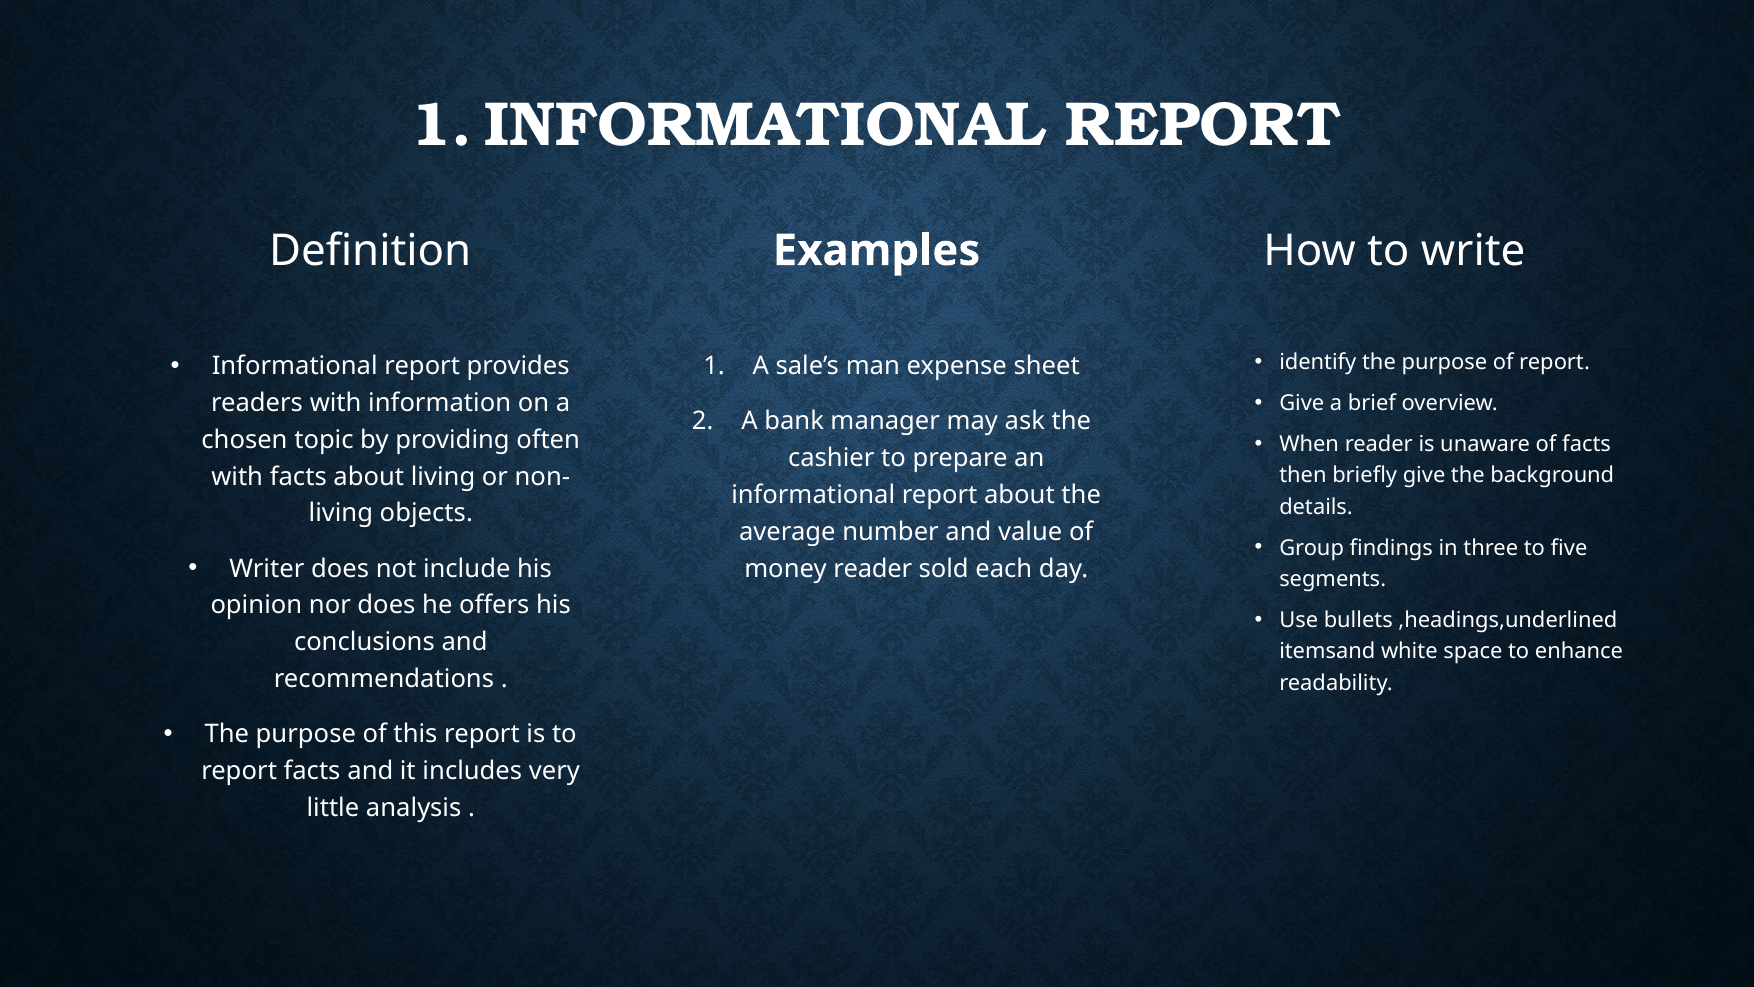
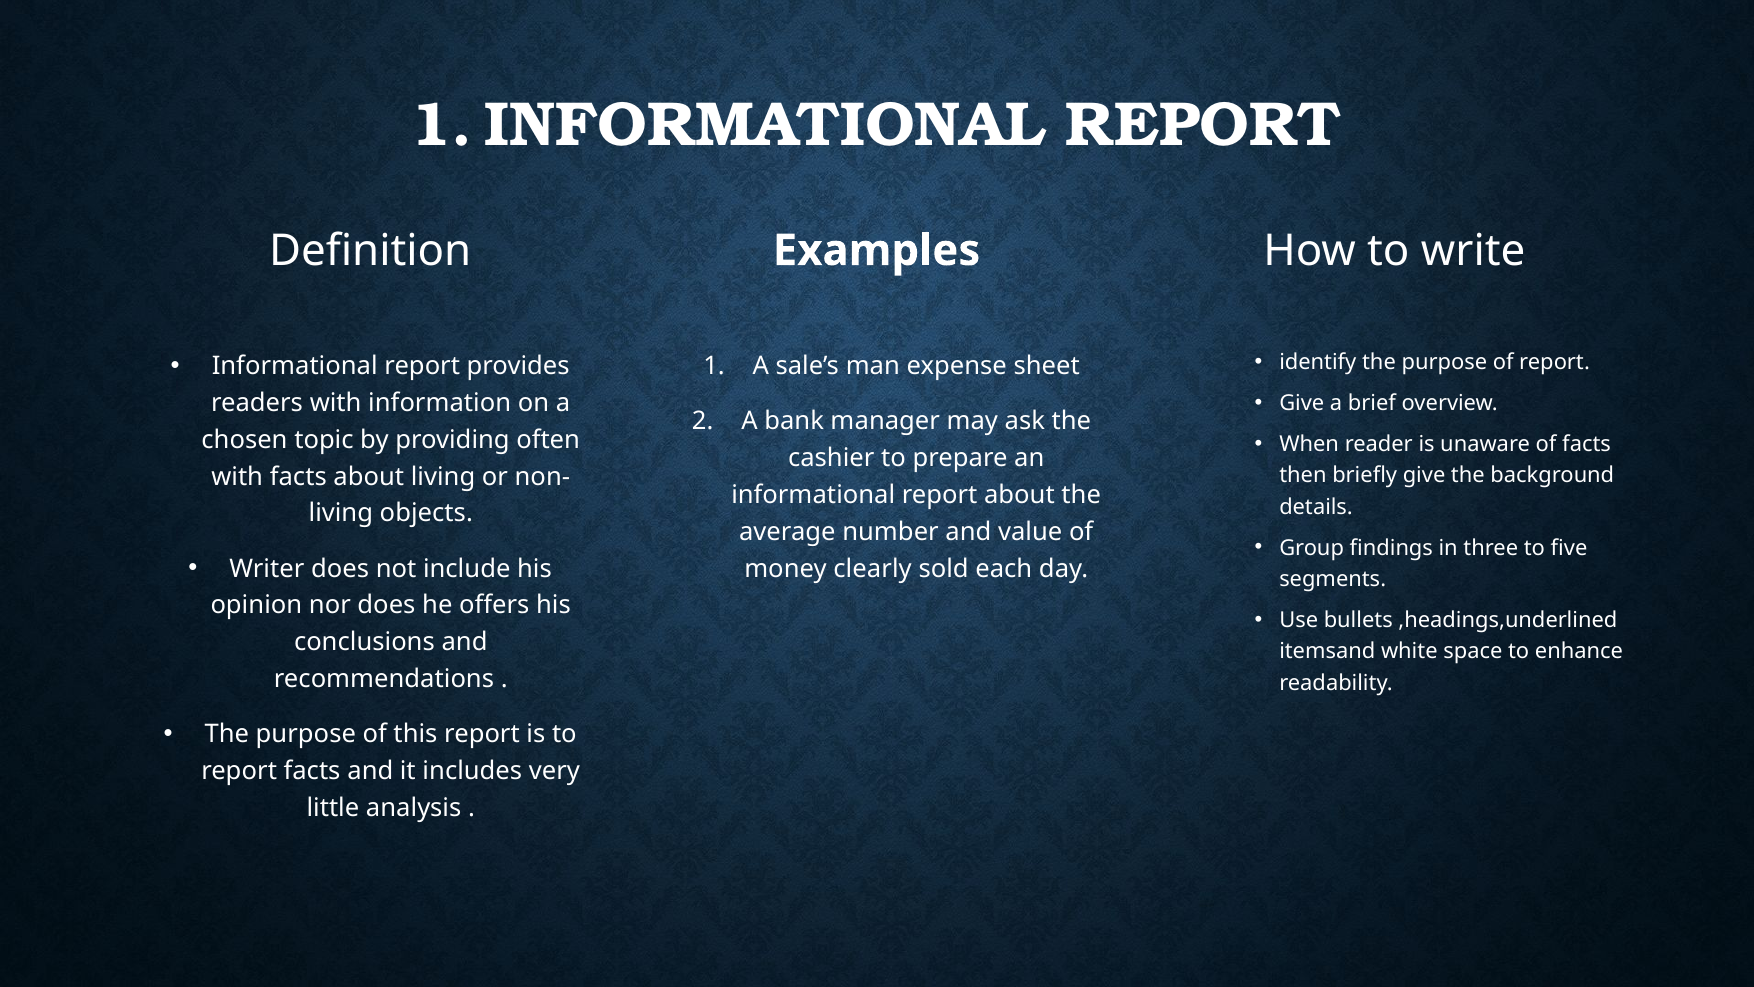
money reader: reader -> clearly
